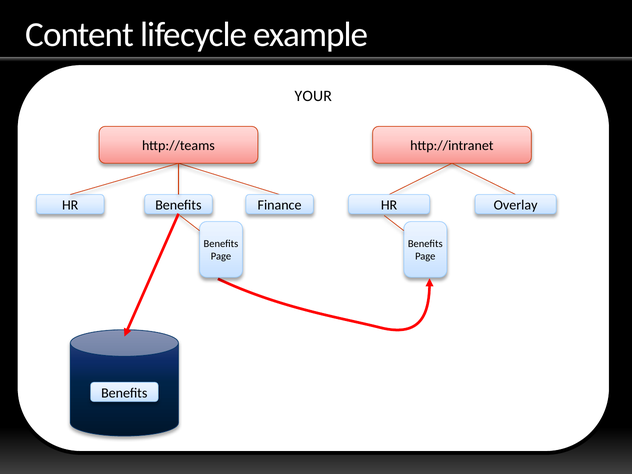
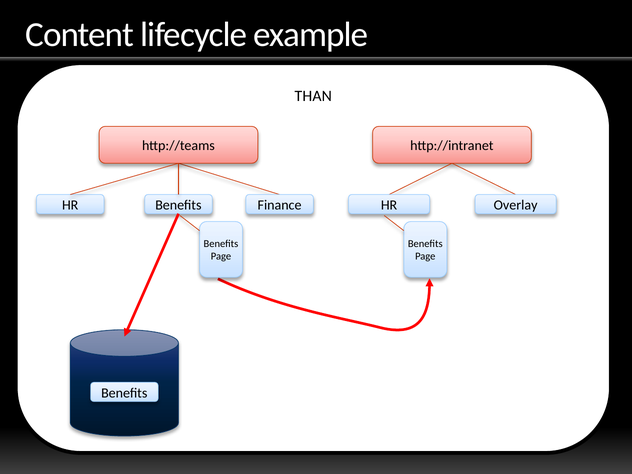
YOUR: YOUR -> THAN
